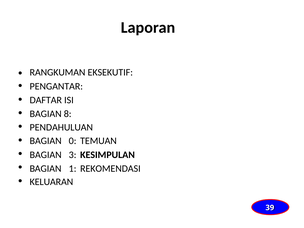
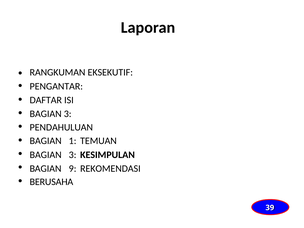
BAGIAN 8: 8 -> 3
0: 0 -> 1
1: 1 -> 9
KELUARAN: KELUARAN -> BERUSAHA
